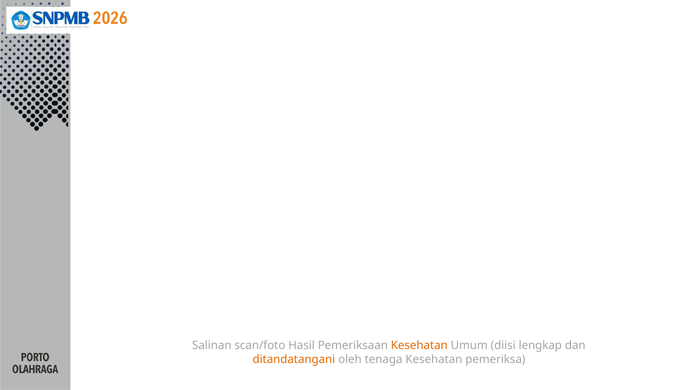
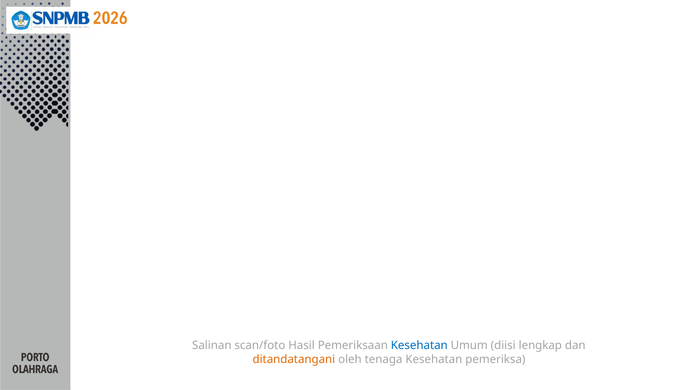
Kesehatan at (419, 345) colour: orange -> blue
